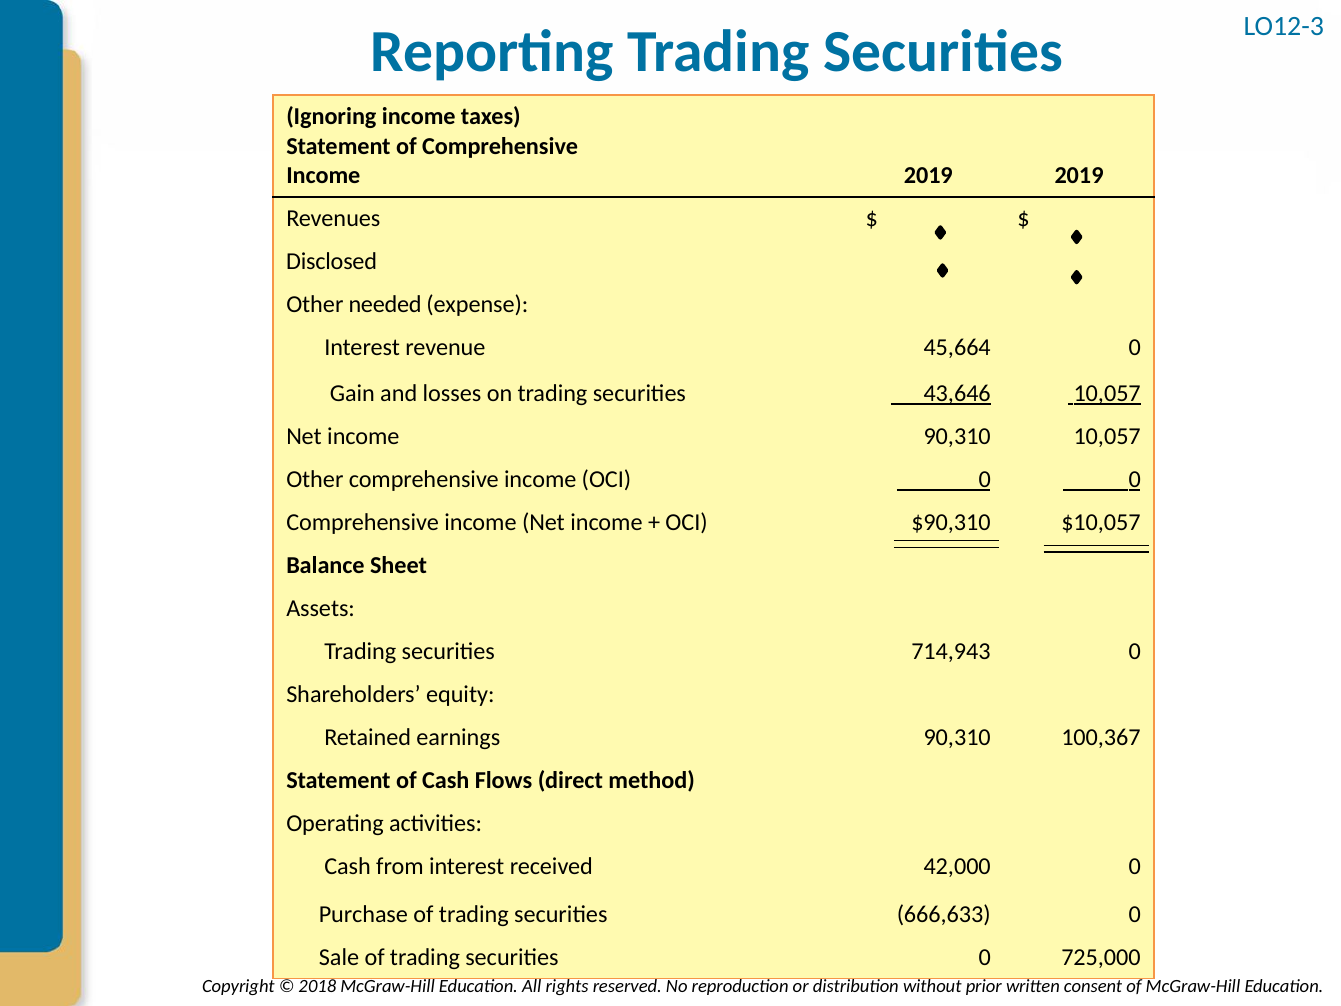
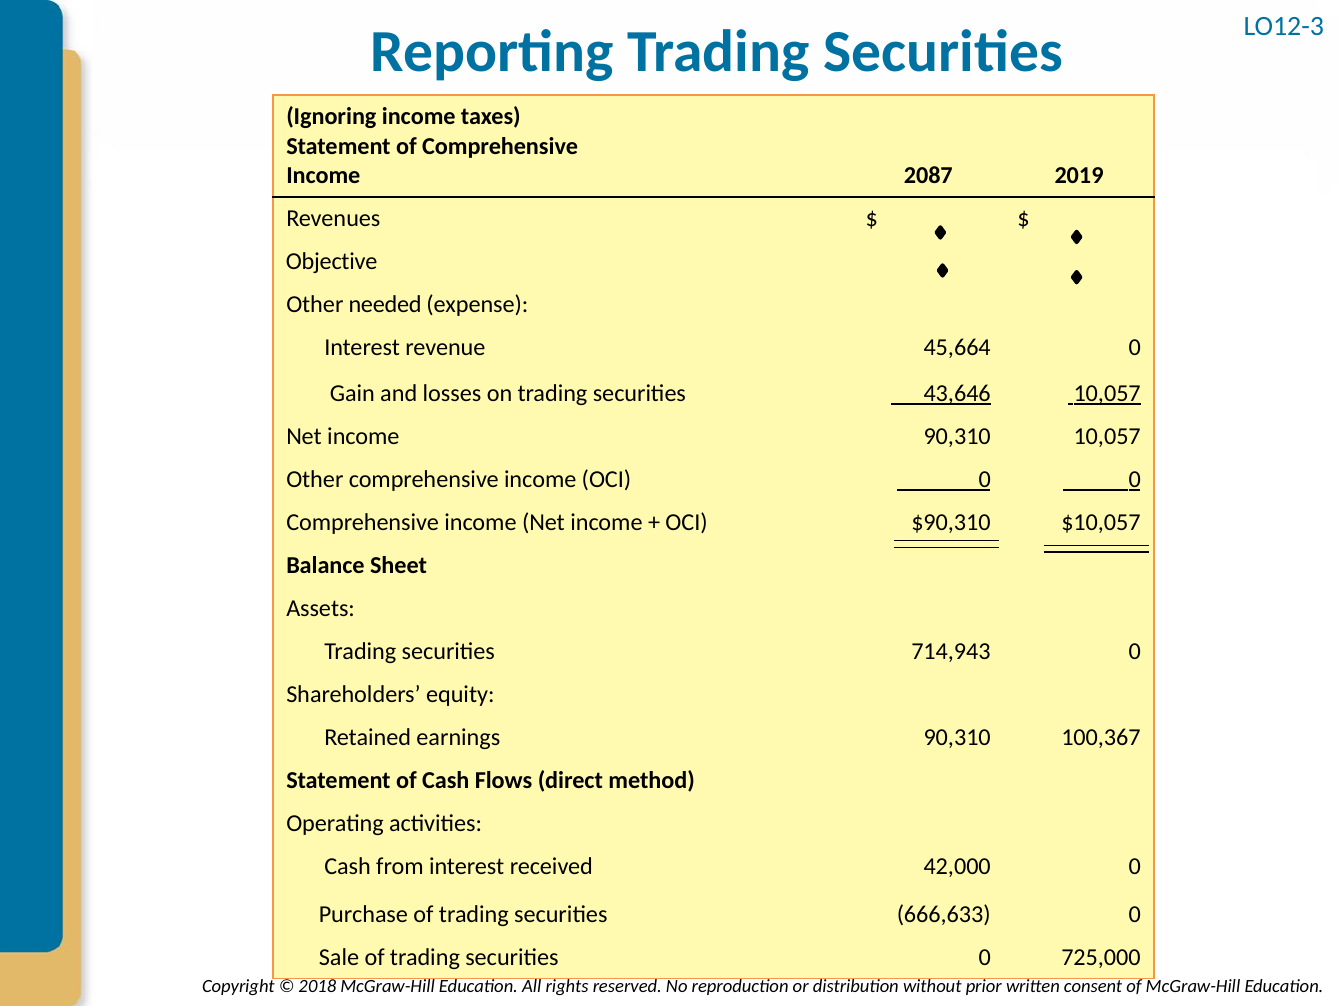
Income 2019: 2019 -> 2087
Disclosed: Disclosed -> Objective
